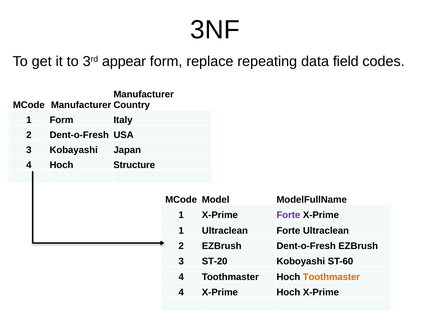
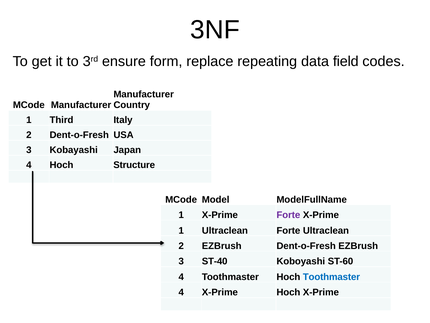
appear: appear -> ensure
1 Form: Form -> Third
ST-20: ST-20 -> ST-40
Toothmaster at (331, 277) colour: orange -> blue
